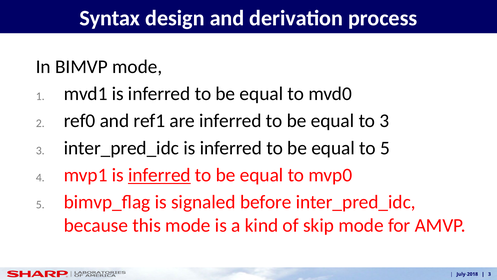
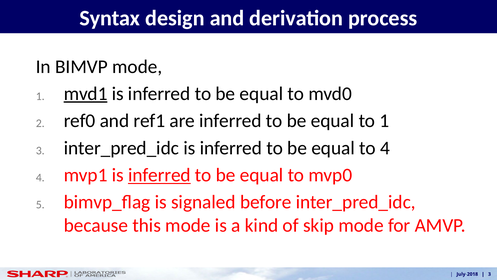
mvd1 underline: none -> present
to 3: 3 -> 1
to 5: 5 -> 4
